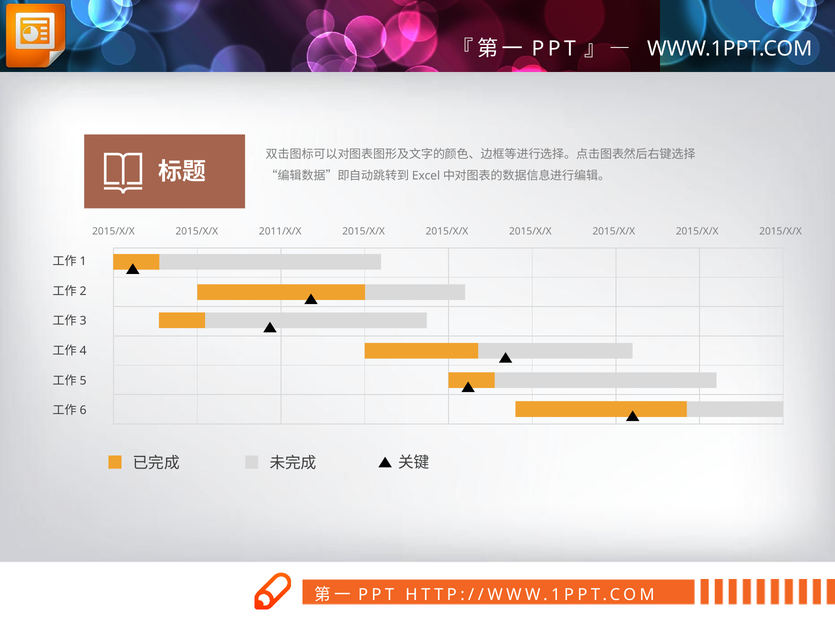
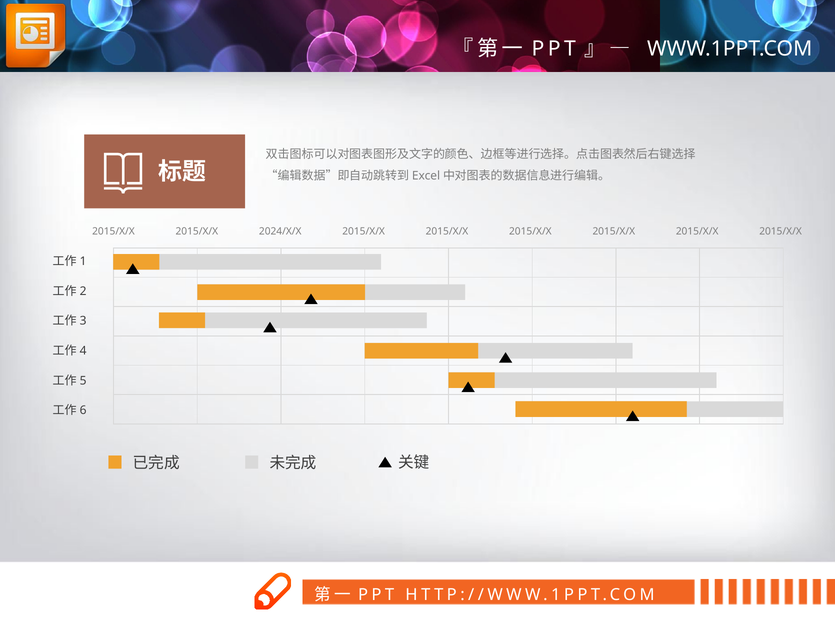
2011/X/X: 2011/X/X -> 2024/X/X
